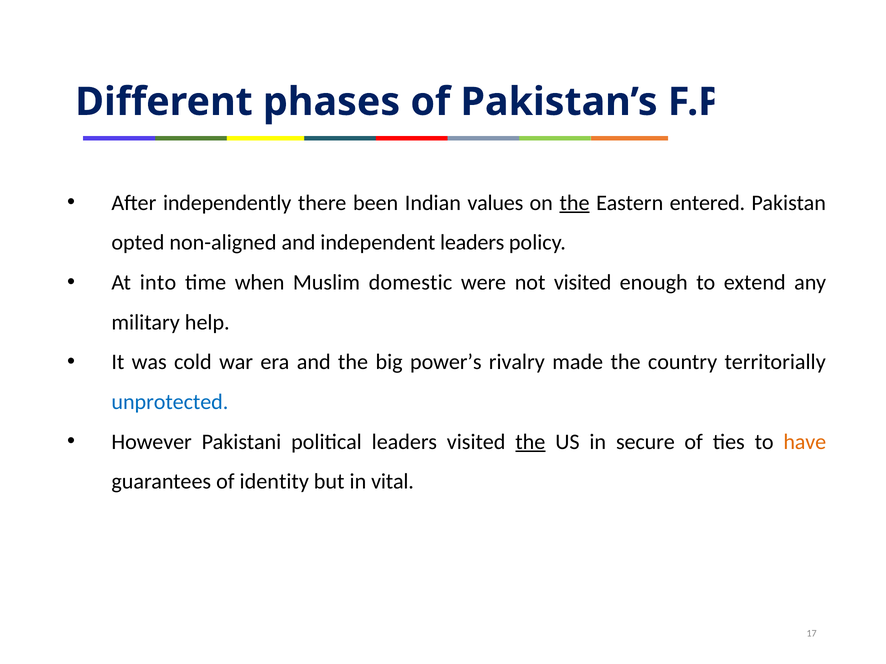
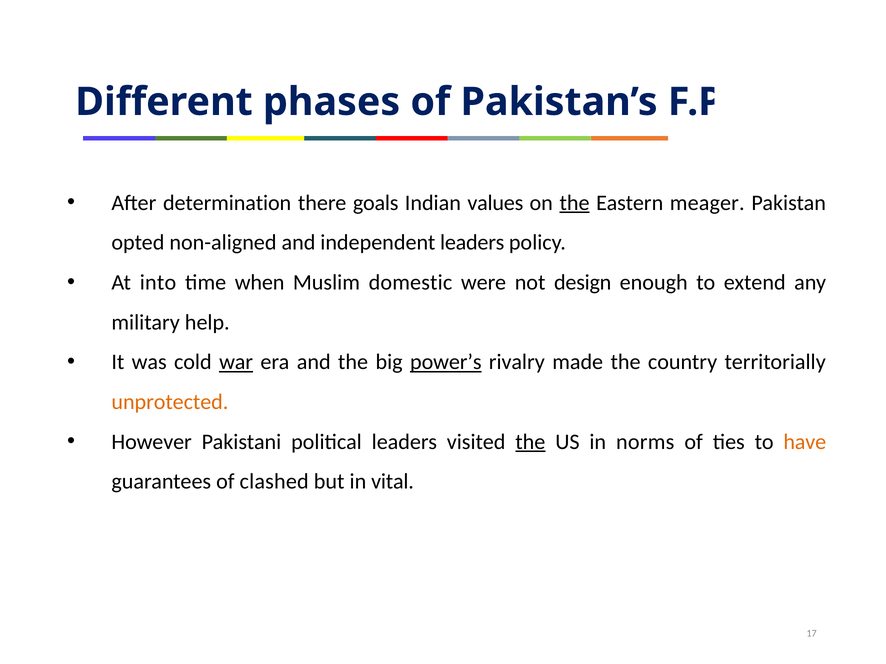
independently: independently -> determination
been: been -> goals
entered: entered -> meager
not visited: visited -> design
war underline: none -> present
power’s underline: none -> present
unprotected colour: blue -> orange
secure: secure -> norms
identity: identity -> clashed
